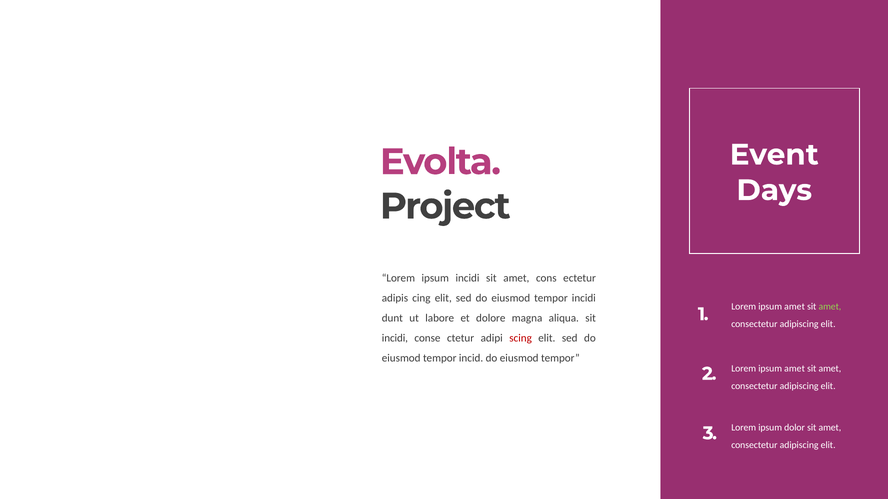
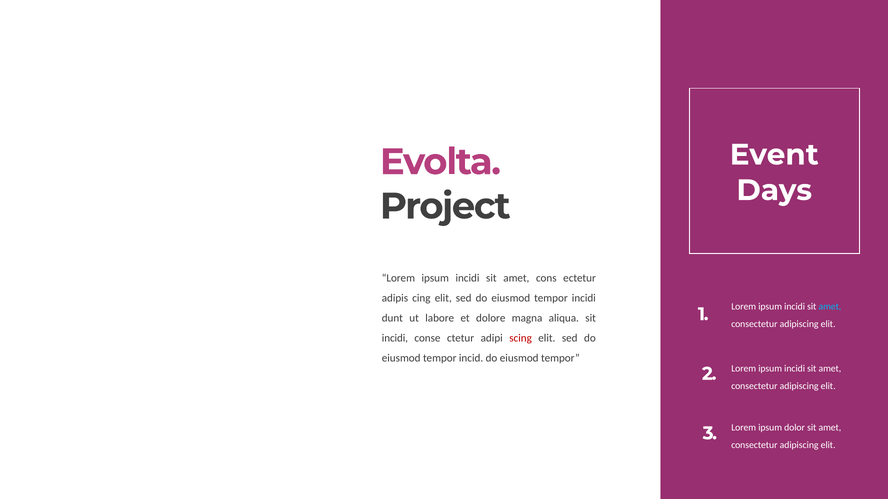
amet at (795, 307): amet -> incidi
amet at (830, 307) colour: light green -> light blue
amet at (795, 369): amet -> incidi
